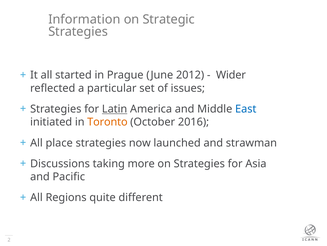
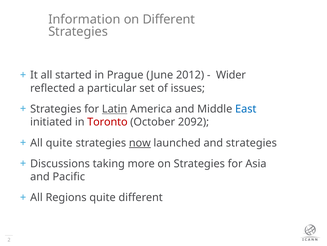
on Strategic: Strategic -> Different
Toronto colour: orange -> red
2016: 2016 -> 2092
All place: place -> quite
now underline: none -> present
and strawman: strawman -> strategies
